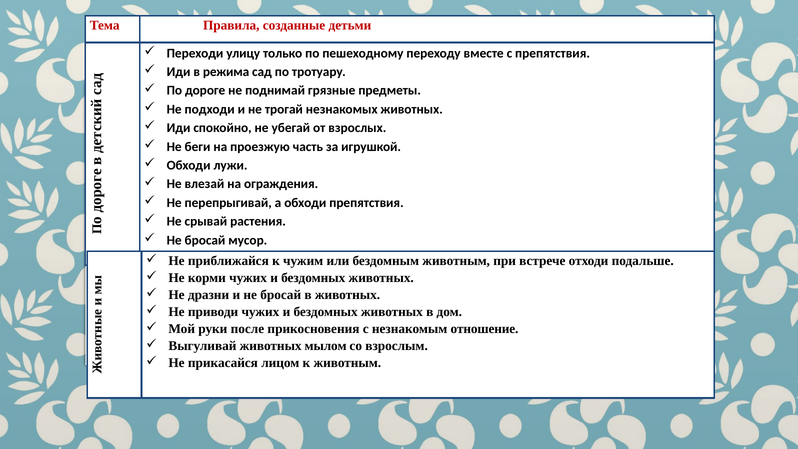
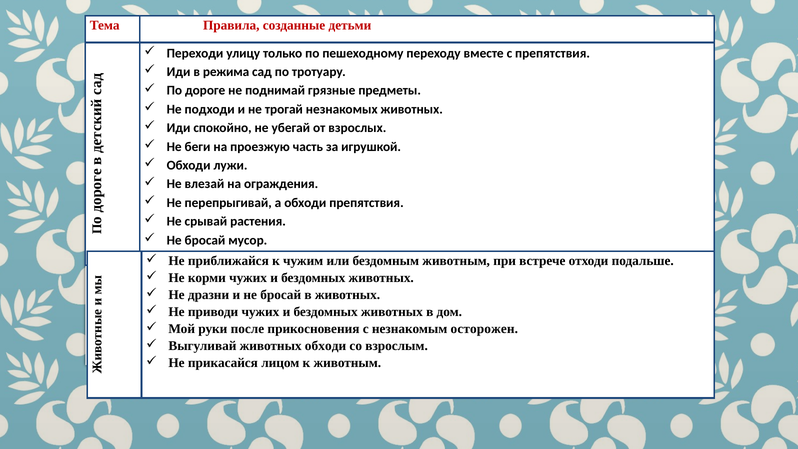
отношение: отношение -> осторожен
животных мылом: мылом -> обходи
